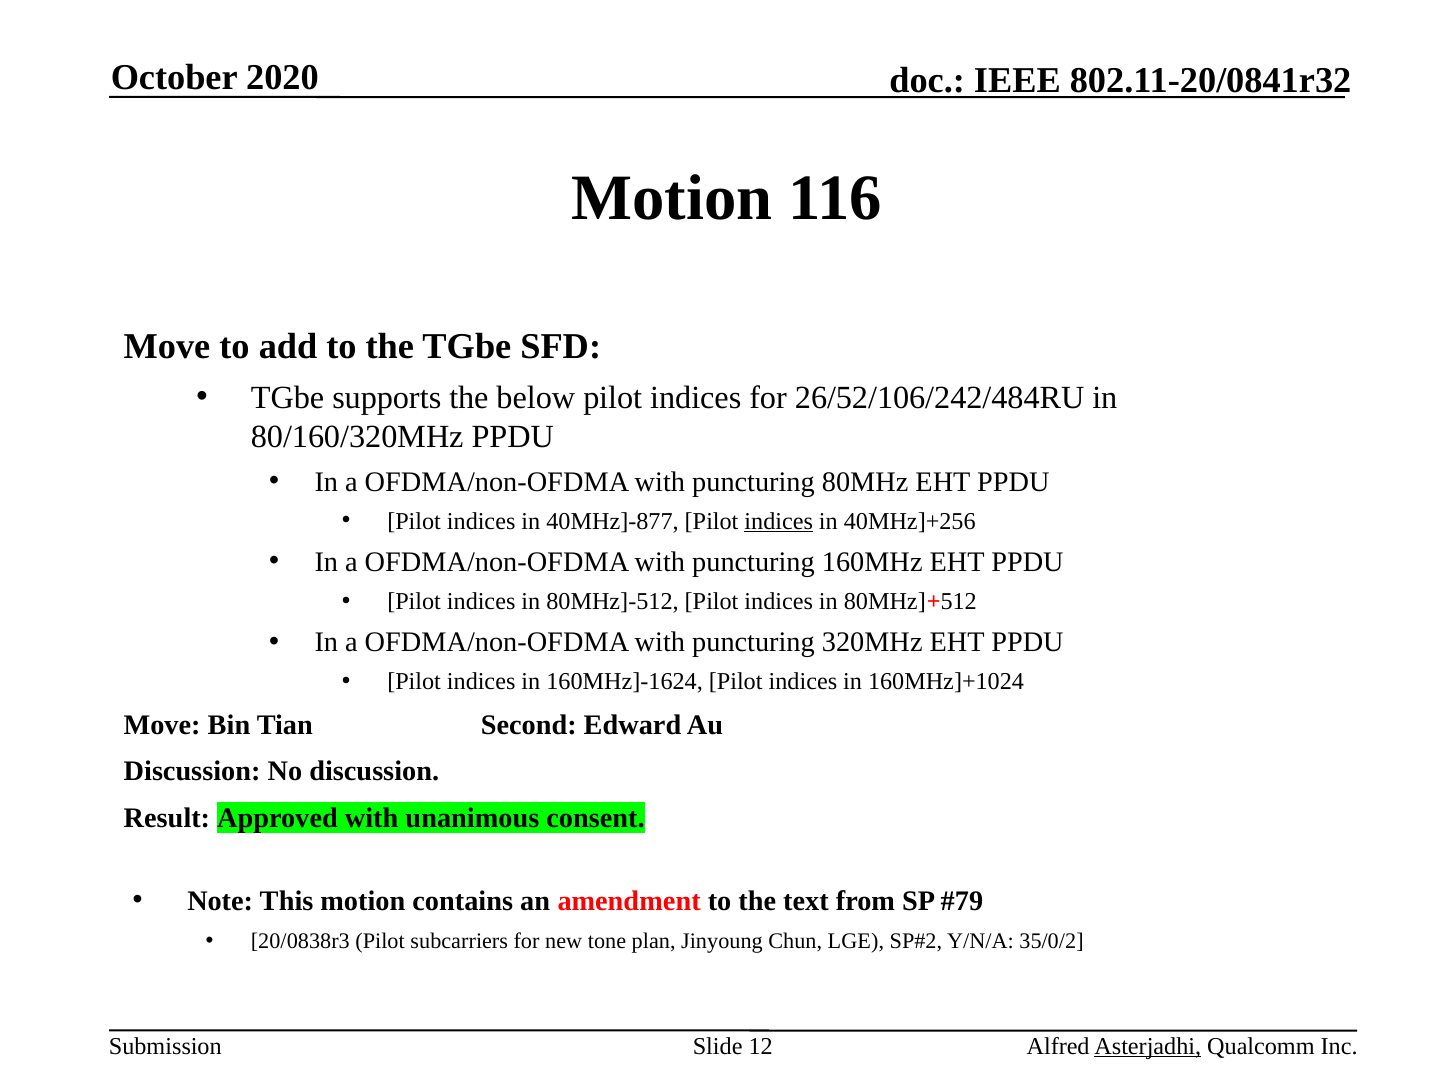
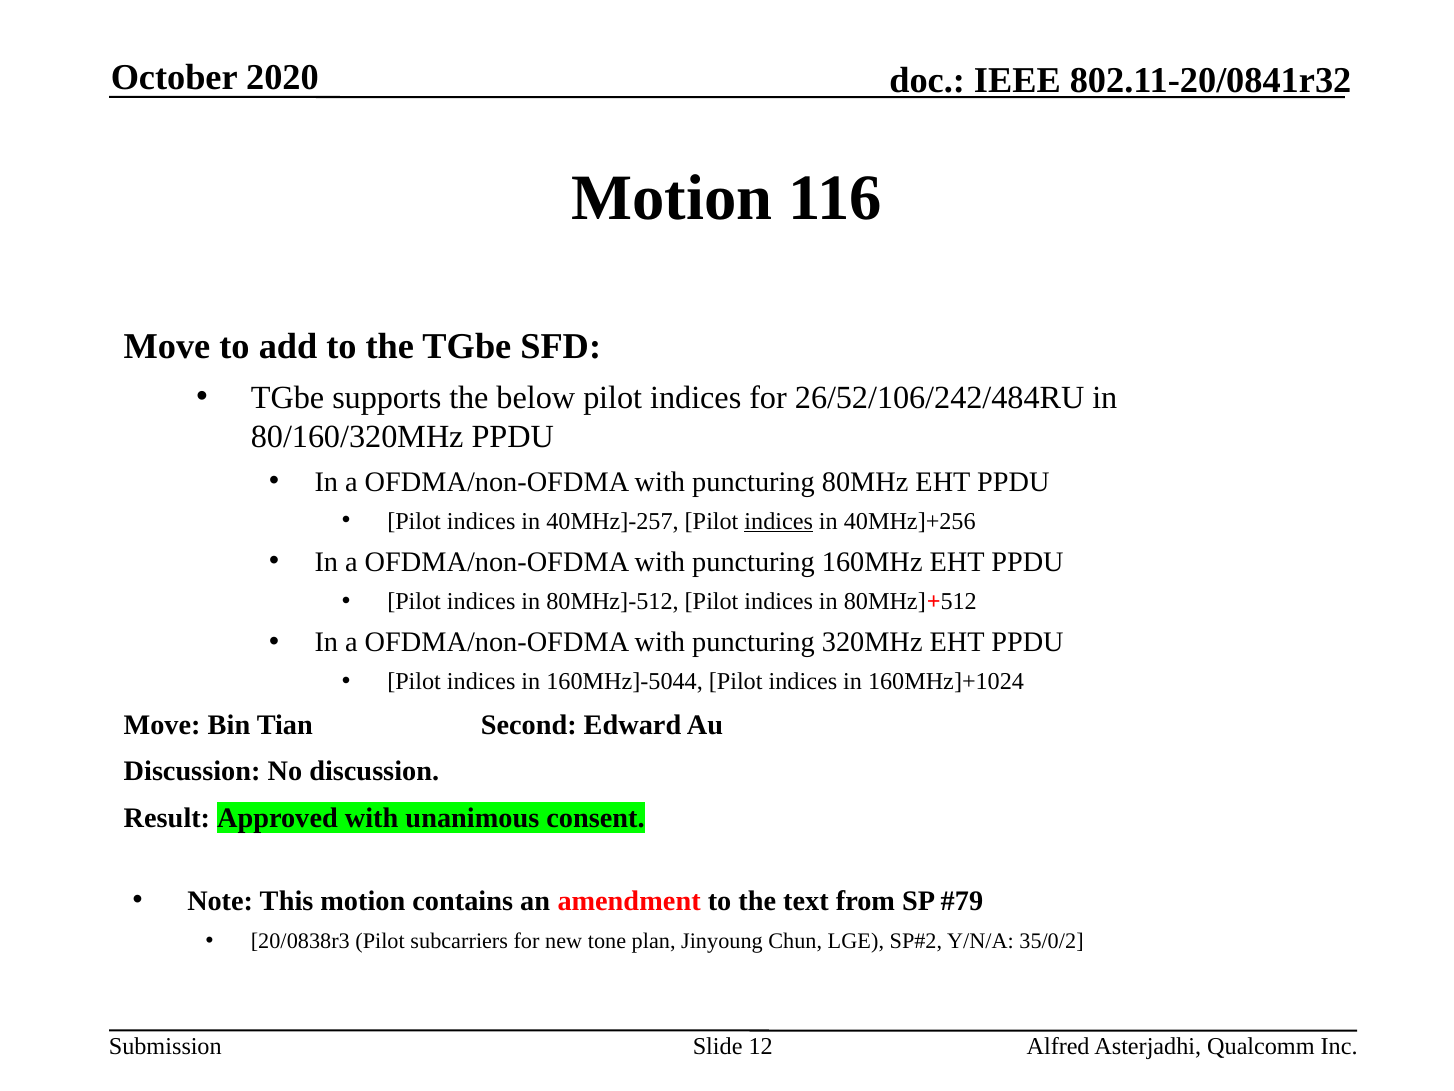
40MHz]-877: 40MHz]-877 -> 40MHz]-257
160MHz]-1624: 160MHz]-1624 -> 160MHz]-5044
Asterjadhi underline: present -> none
